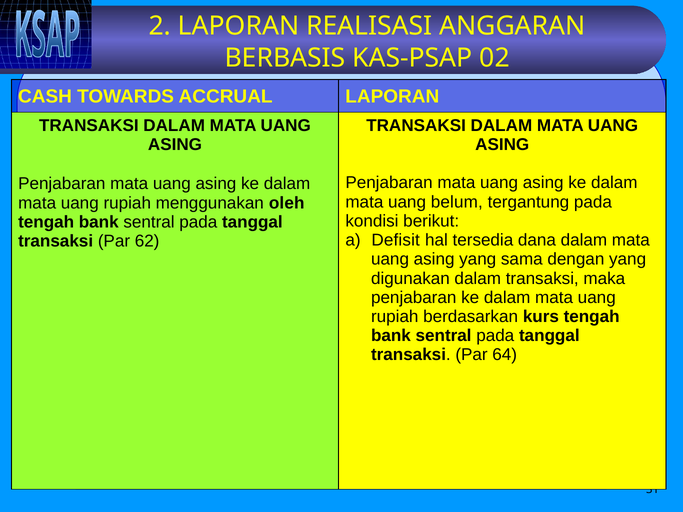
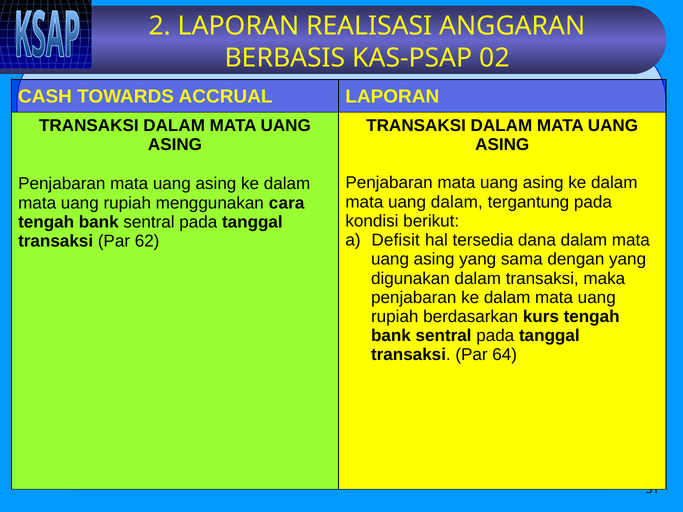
uang belum: belum -> dalam
oleh: oleh -> cara
